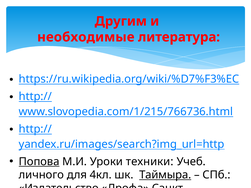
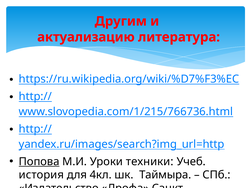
необходимые: необходимые -> актуализацию
личного: личного -> история
Таймыра underline: present -> none
